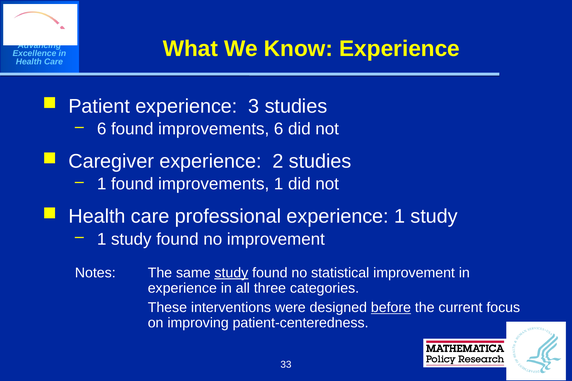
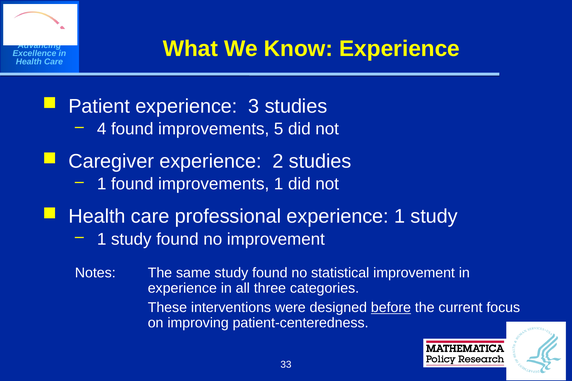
6 at (102, 129): 6 -> 4
improvements 6: 6 -> 5
study at (231, 273) underline: present -> none
